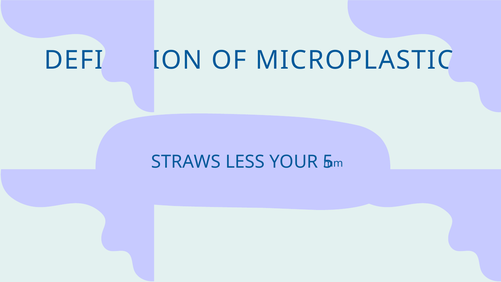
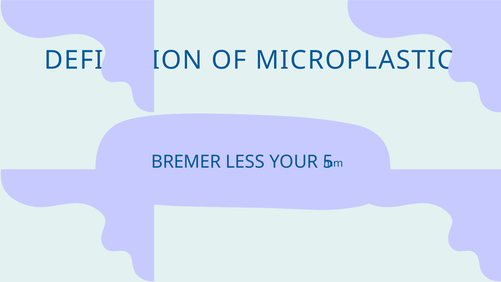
STRAWS: STRAWS -> BREMER
